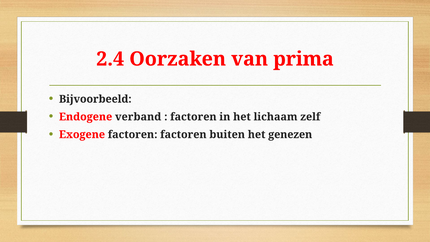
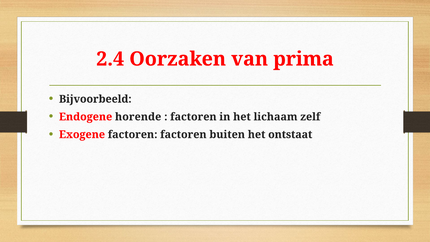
verband: verband -> horende
genezen: genezen -> ontstaat
